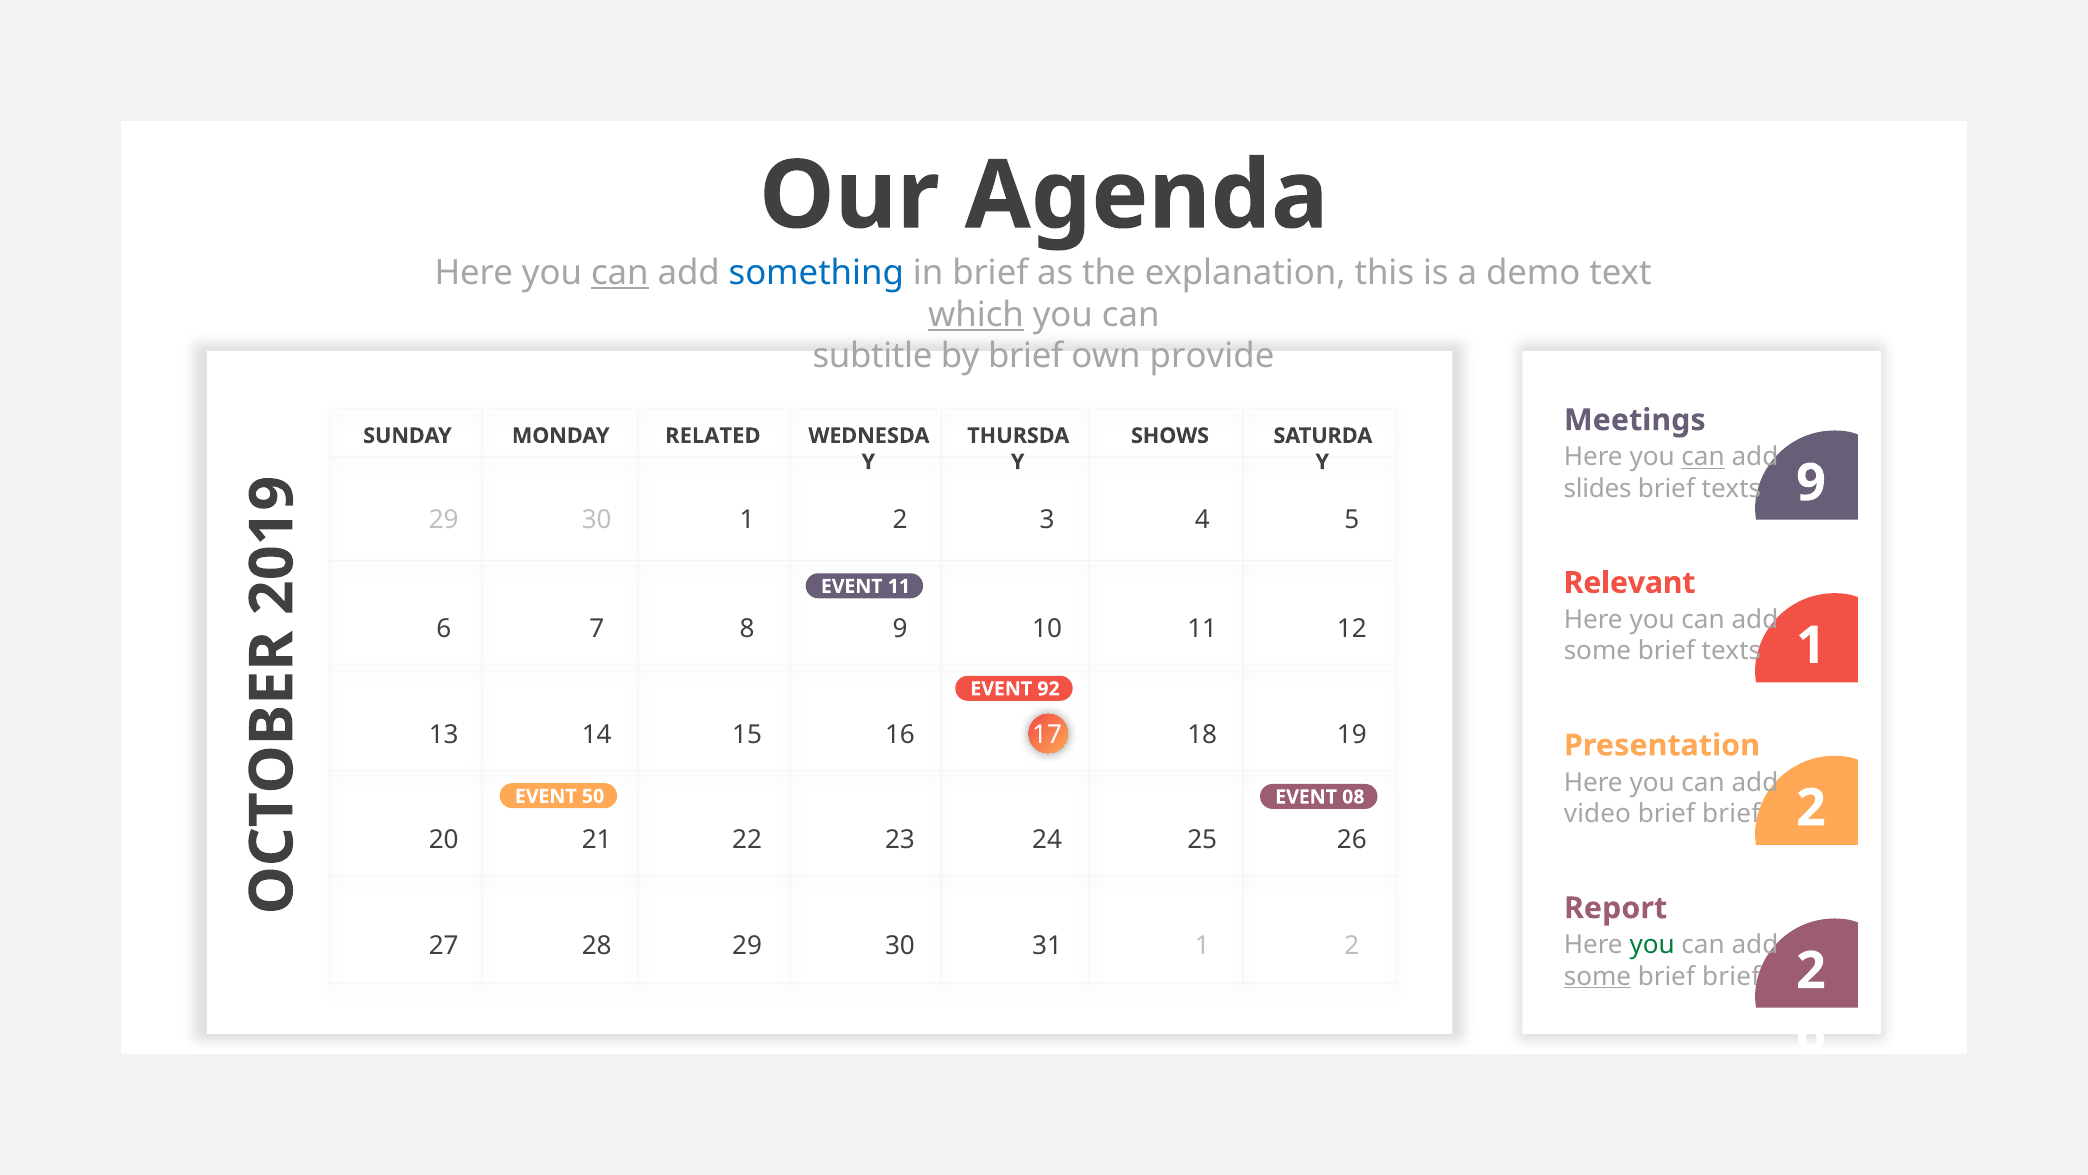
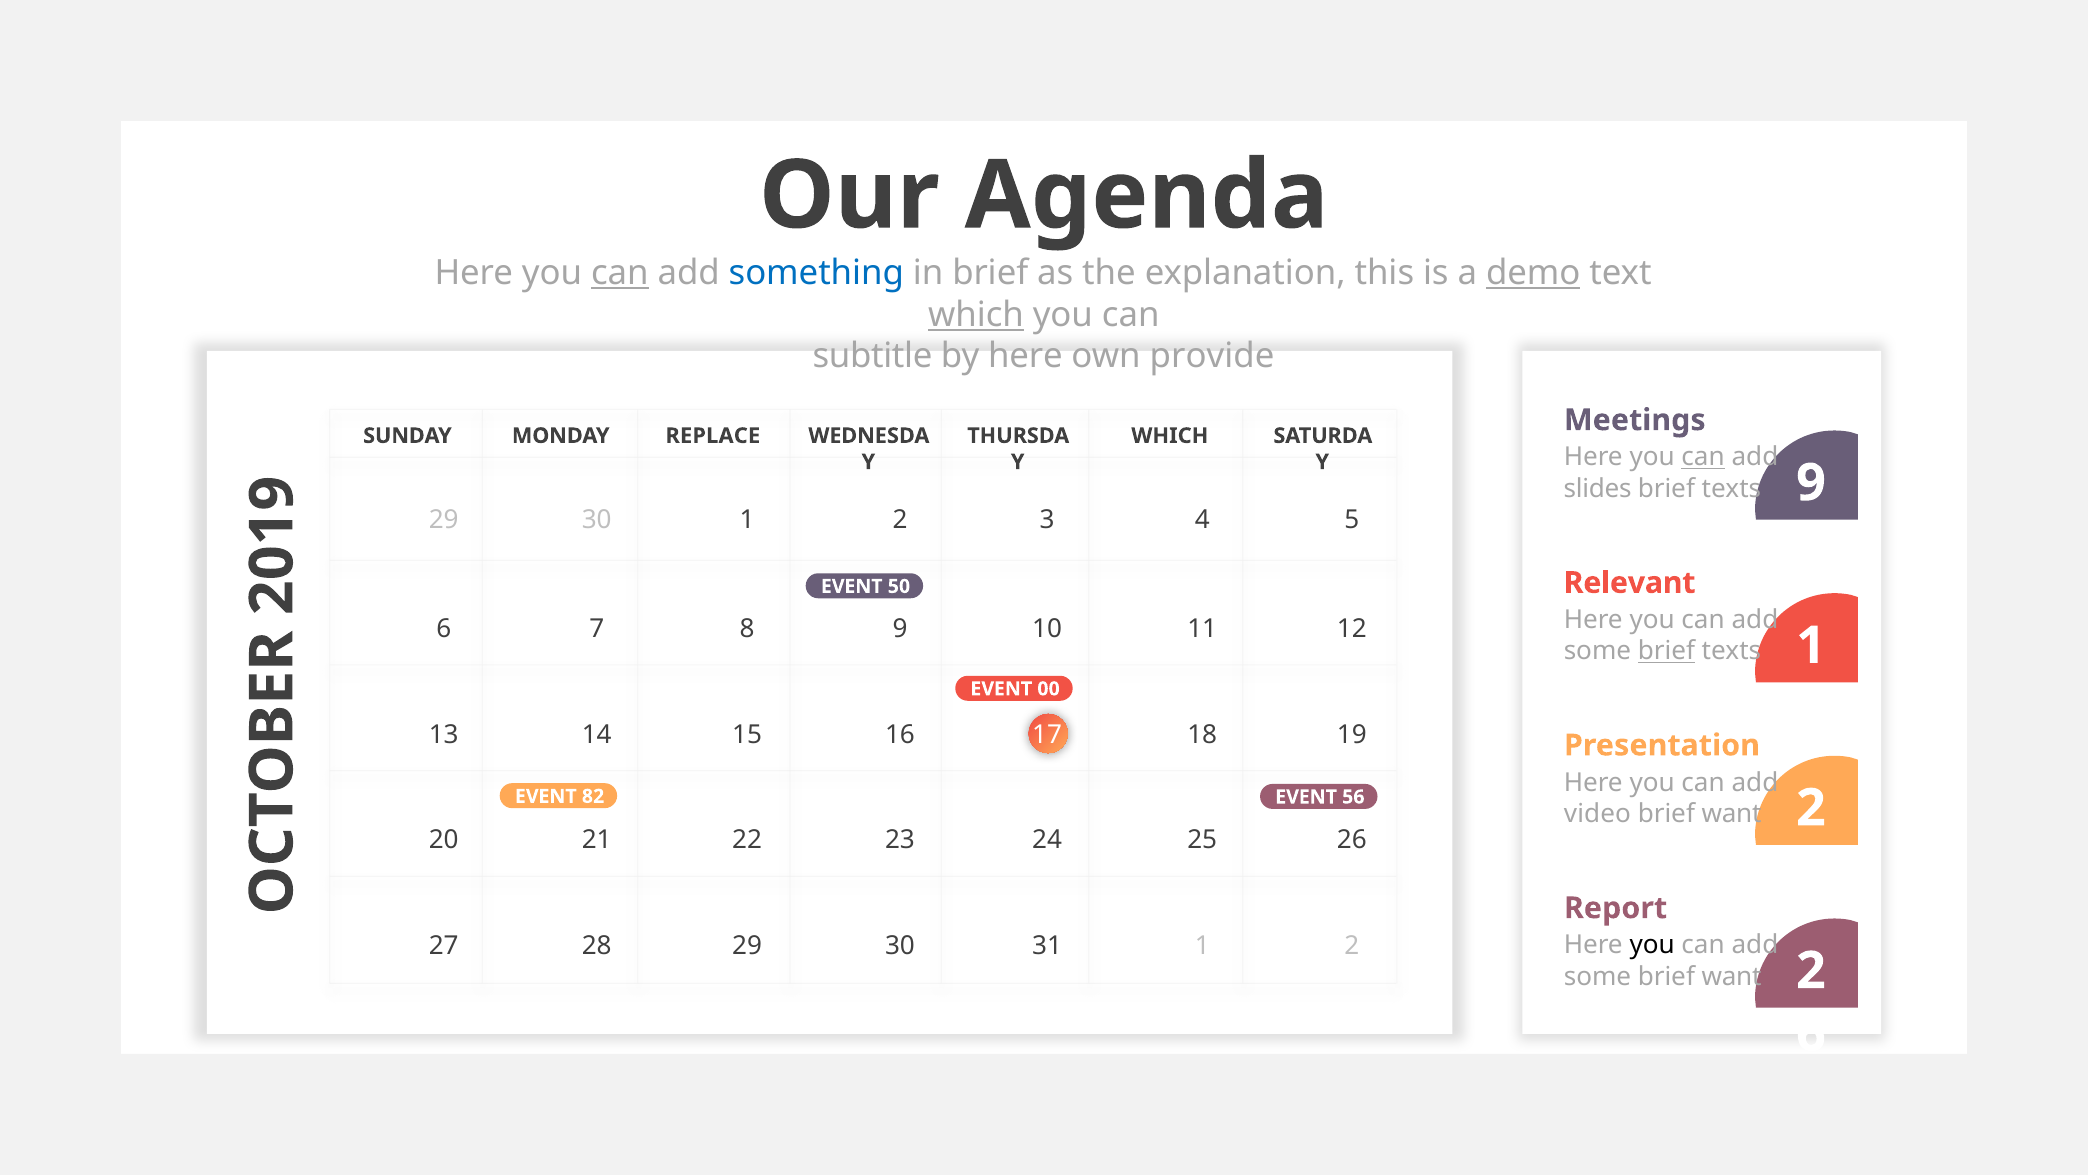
demo underline: none -> present
by brief: brief -> here
RELATED: RELATED -> REPLACE
SHOWS at (1170, 436): SHOWS -> WHICH
EVENT 11: 11 -> 50
brief at (1666, 651) underline: none -> present
92: 92 -> 00
50: 50 -> 82
08: 08 -> 56
brief at (1731, 813): brief -> want
you at (1652, 945) colour: green -> black
some at (1597, 976) underline: present -> none
brief at (1731, 976): brief -> want
